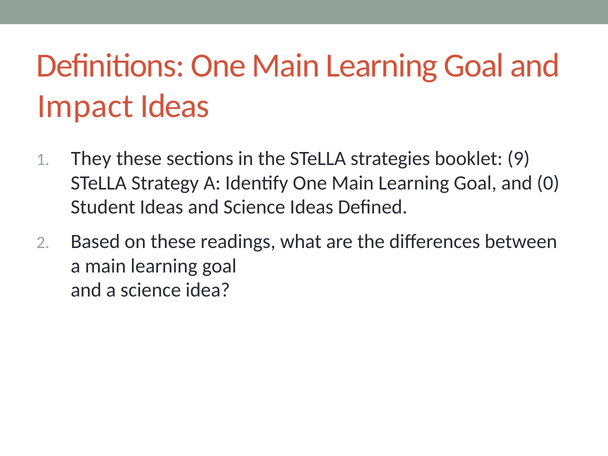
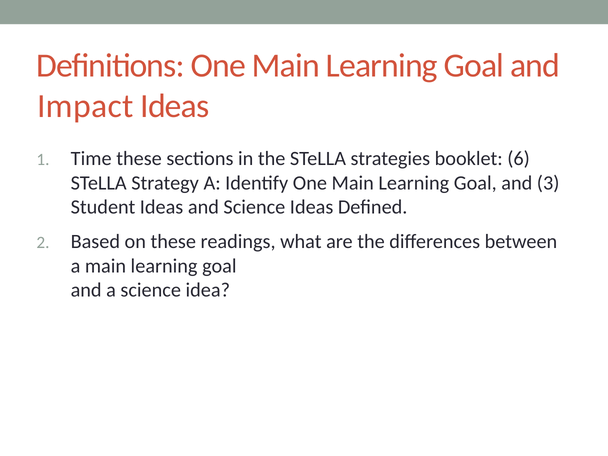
They: They -> Time
9: 9 -> 6
0: 0 -> 3
